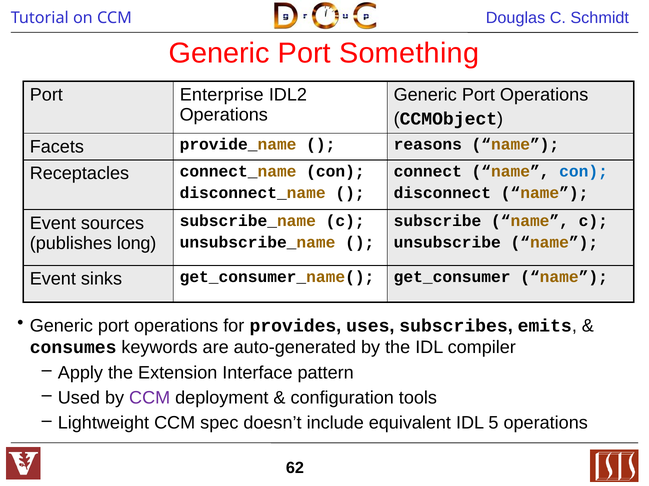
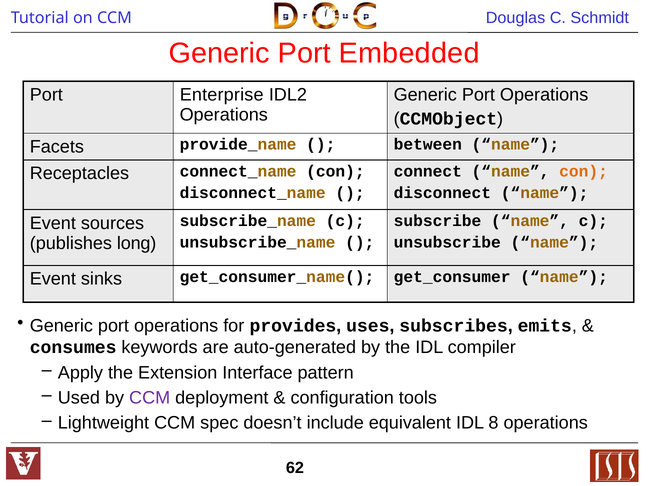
Something: Something -> Embedded
reasons: reasons -> between
con at (584, 172) colour: blue -> orange
5: 5 -> 8
